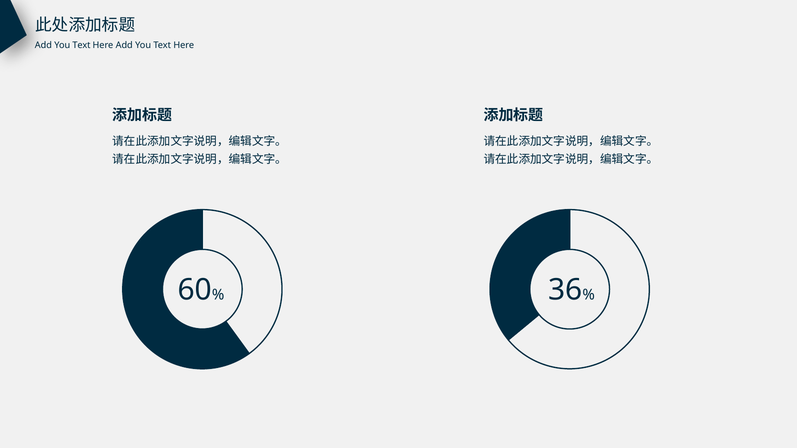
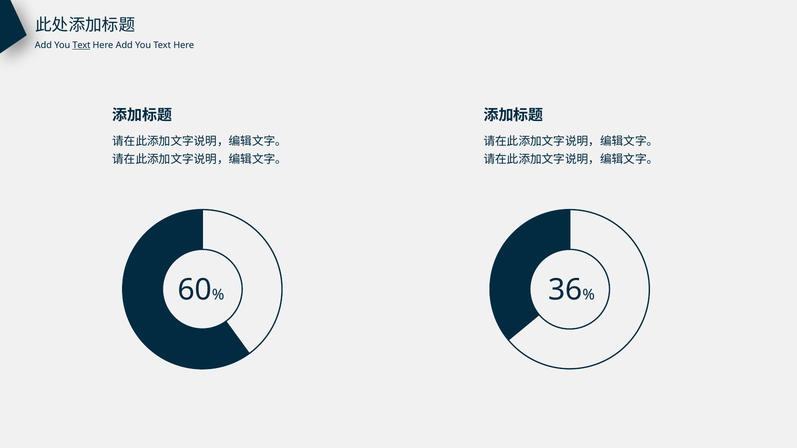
Text at (81, 46) underline: none -> present
